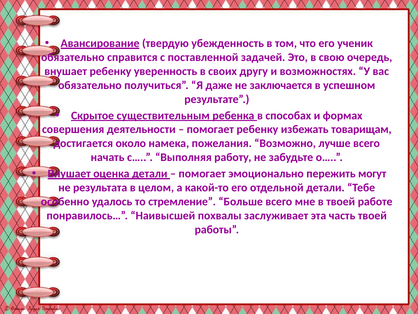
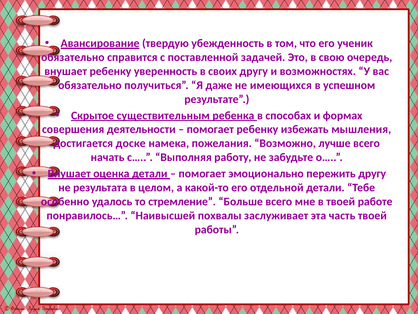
заключается: заключается -> имеющихся
товарищам: товарищам -> мышления
около: около -> доске
пережить могут: могут -> другу
